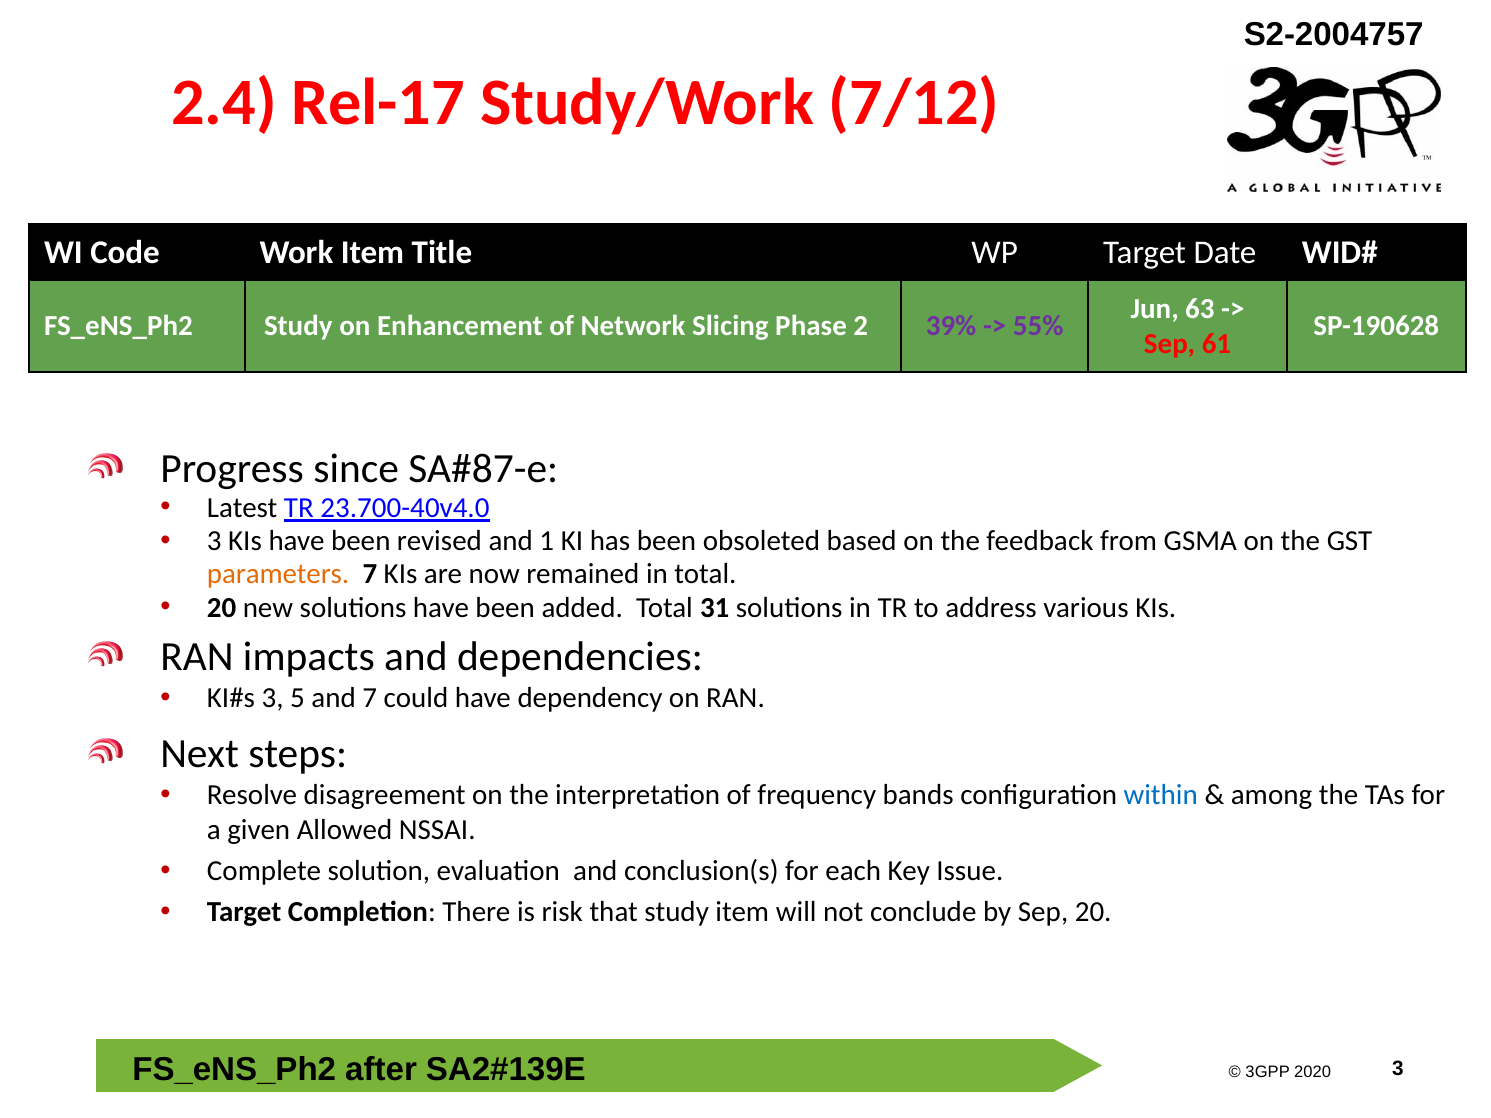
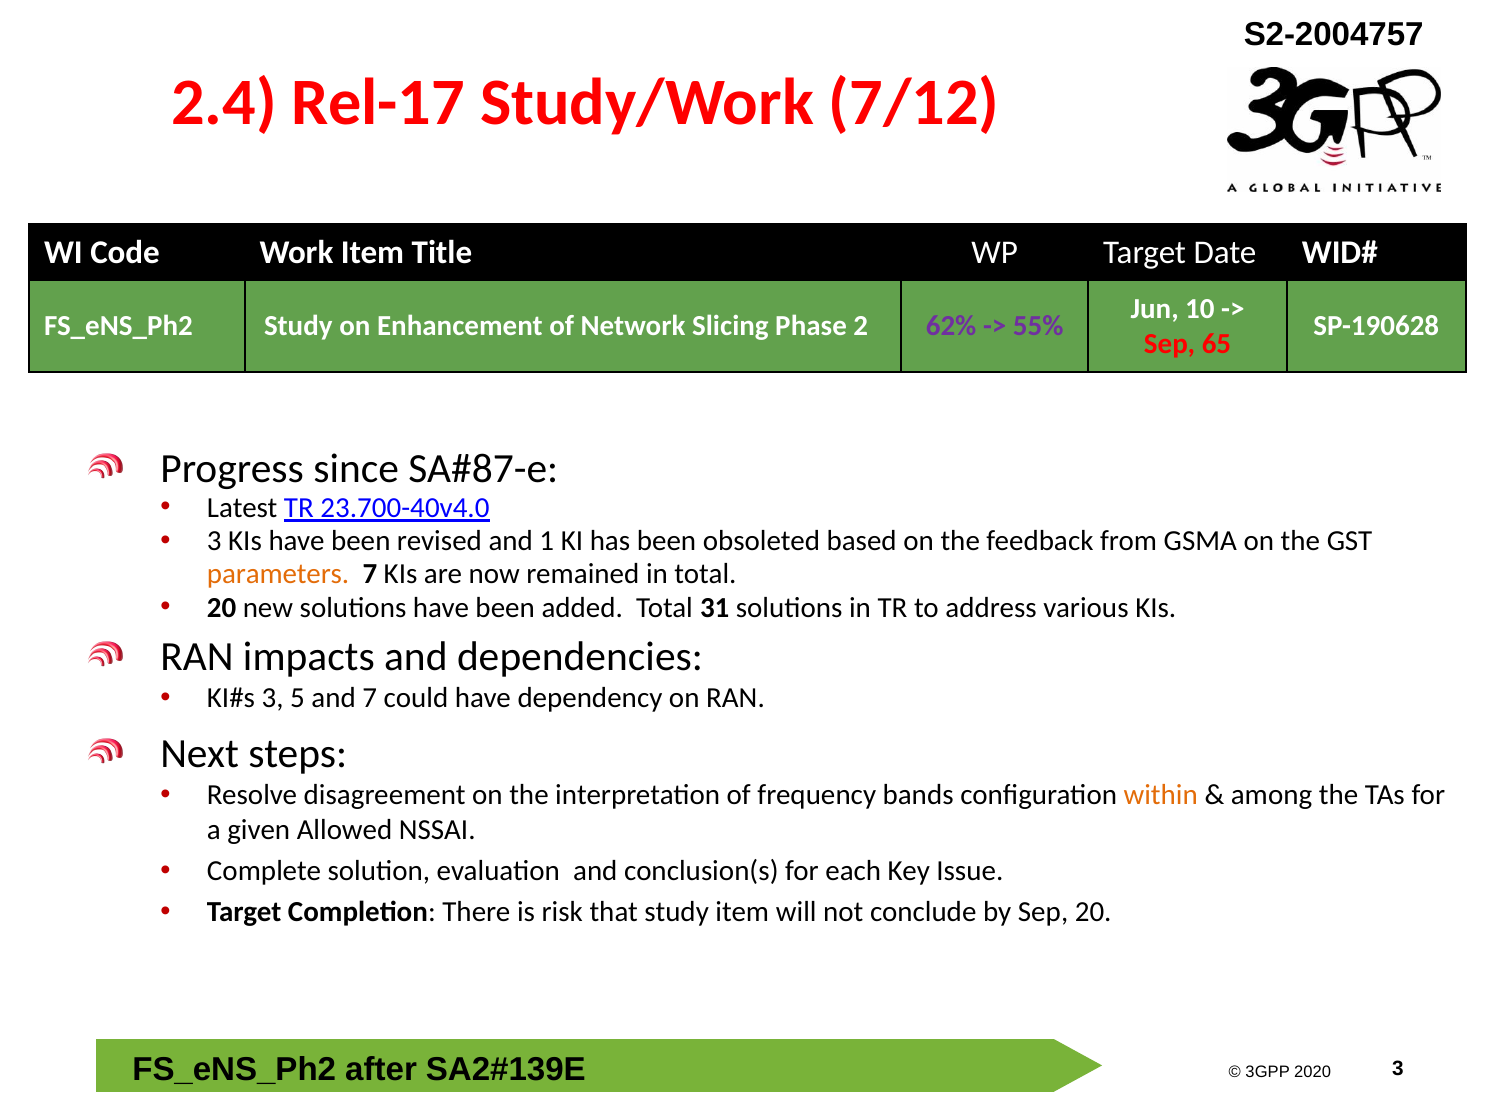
63: 63 -> 10
39%: 39% -> 62%
61: 61 -> 65
within colour: blue -> orange
